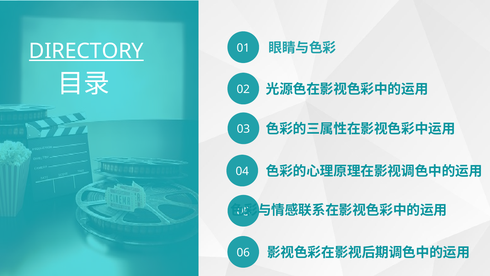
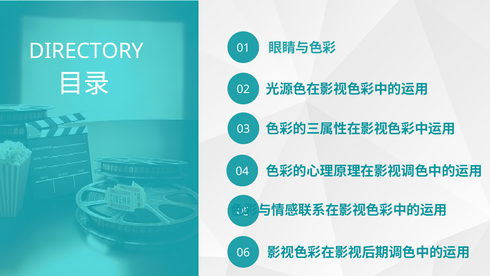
DIRECTORY underline: present -> none
